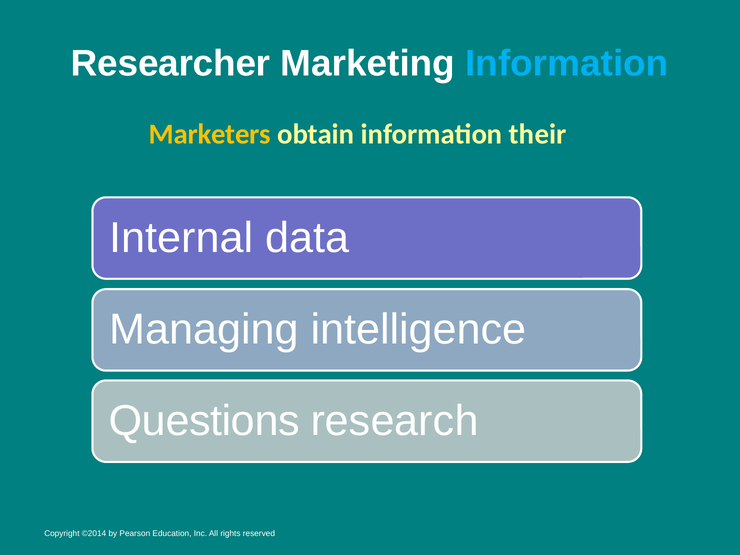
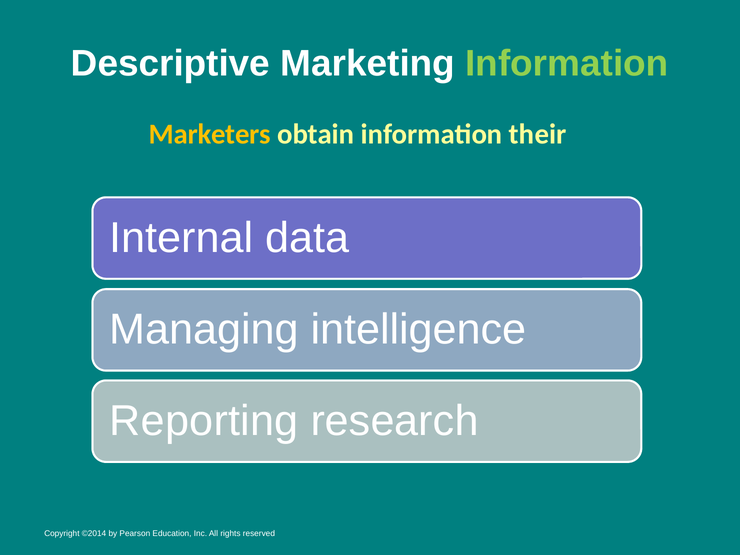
Researcher: Researcher -> Descriptive
Information at (567, 64) colour: light blue -> light green
Questions: Questions -> Reporting
